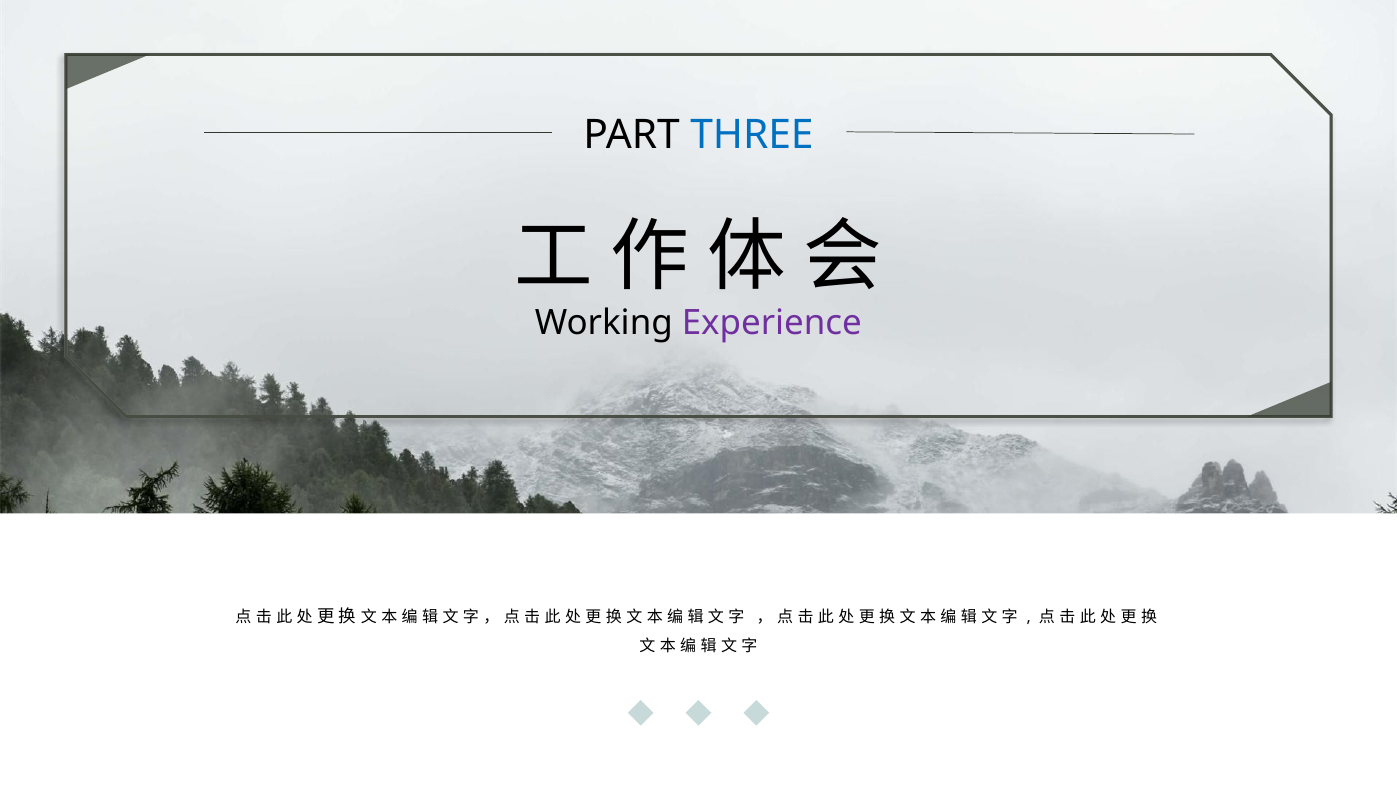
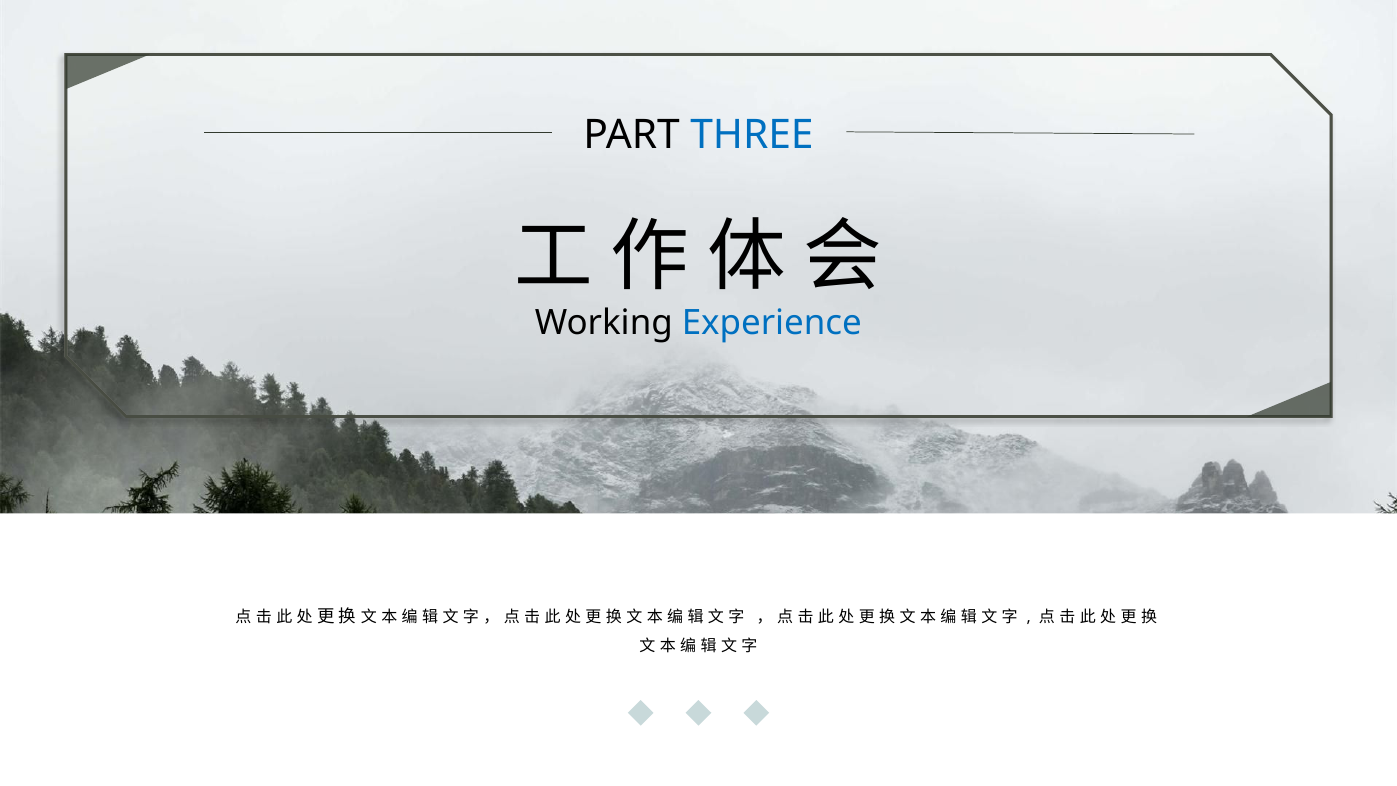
Experience colour: purple -> blue
